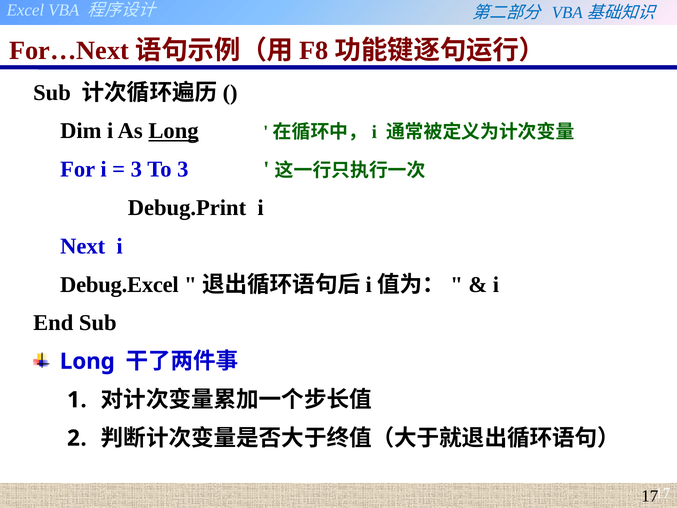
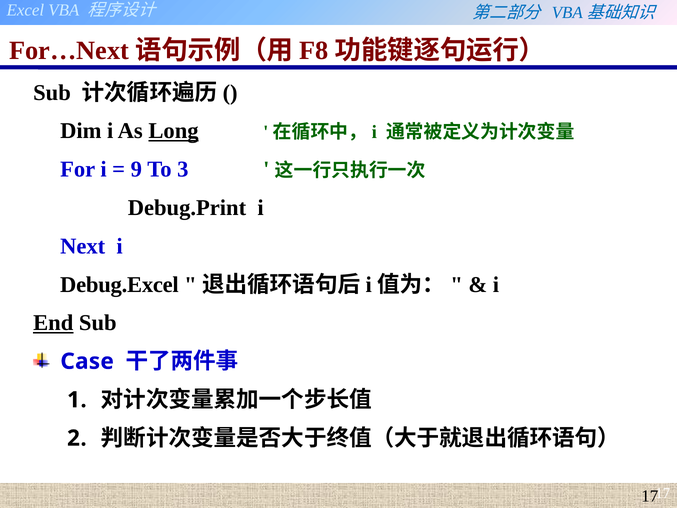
3 at (136, 169): 3 -> 9
End underline: none -> present
Long at (87, 361): Long -> Case
